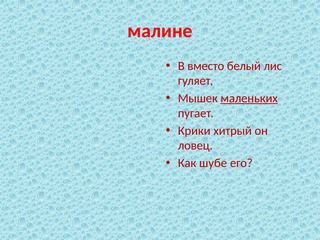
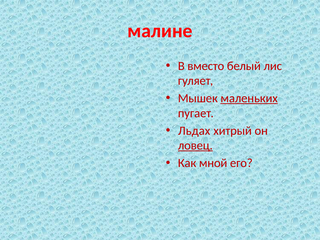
Крики: Крики -> Льдах
ловец underline: none -> present
шубе: шубе -> мной
